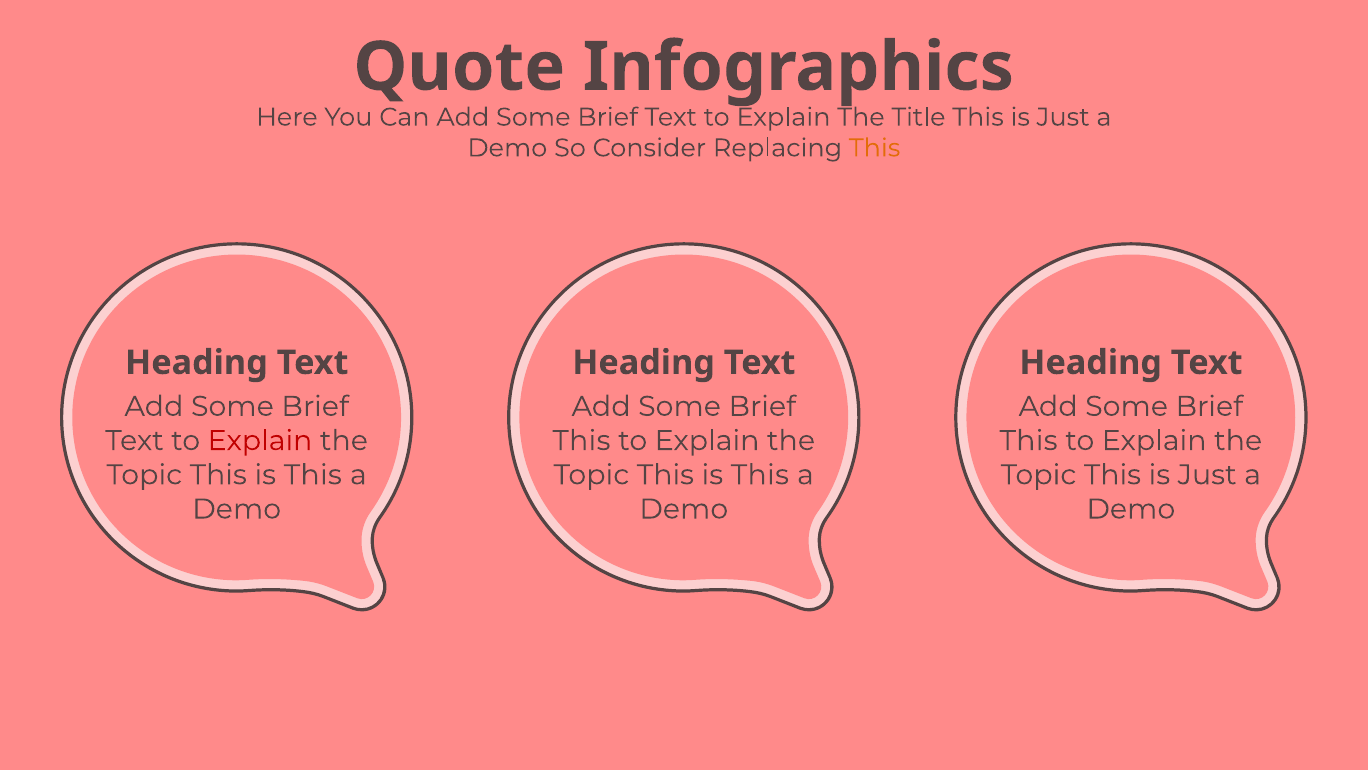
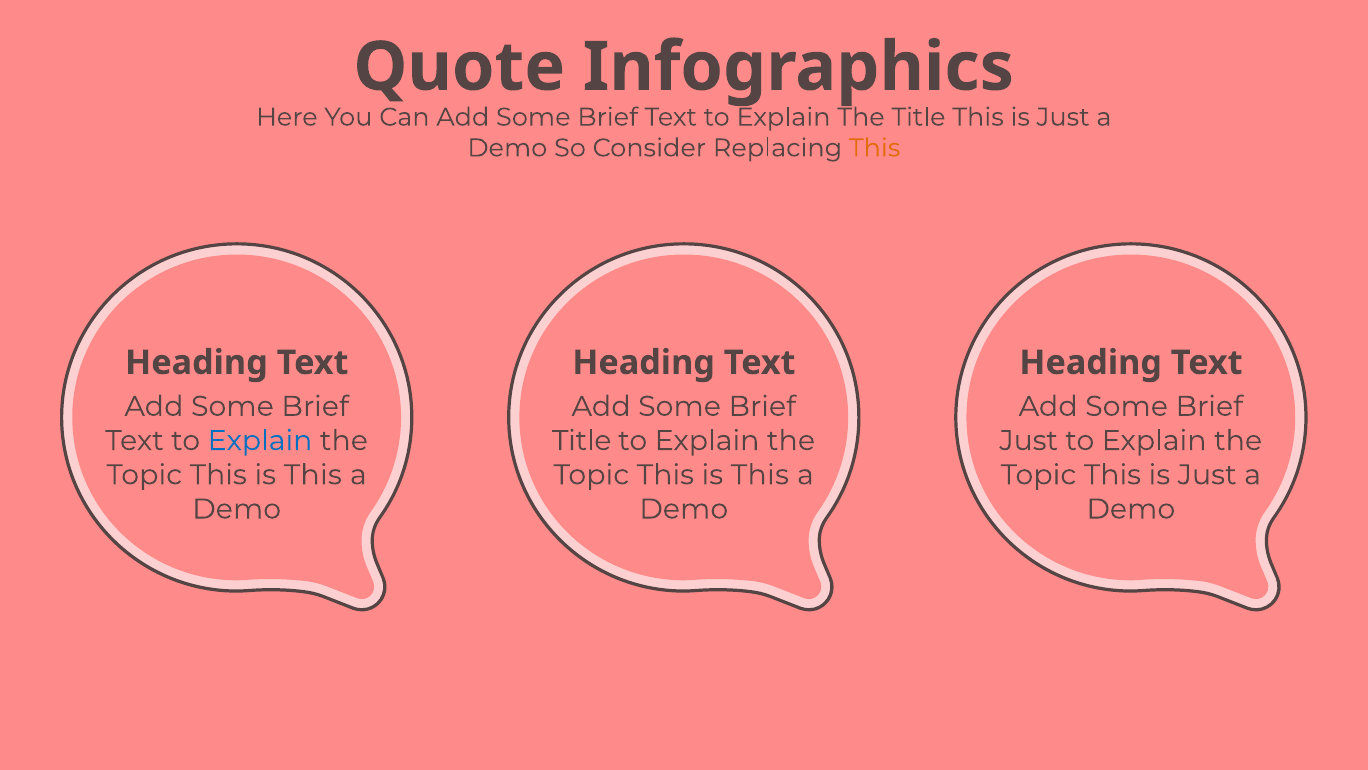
Explain at (260, 440) colour: red -> blue
This at (581, 440): This -> Title
This at (1029, 440): This -> Just
